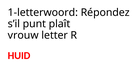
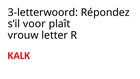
1-letterwoord: 1-letterwoord -> 3-letterwoord
punt: punt -> voor
HUID: HUID -> KALK
